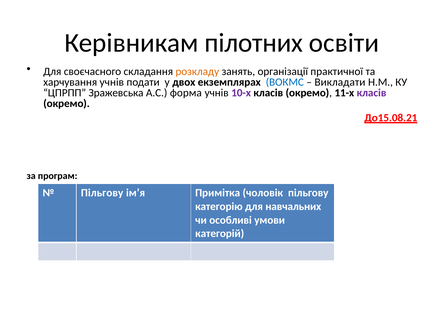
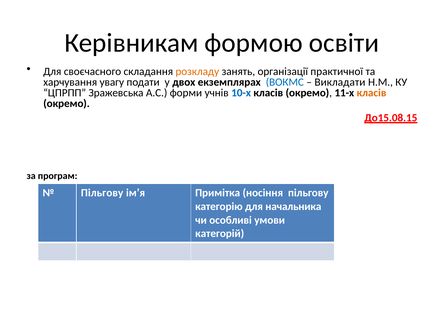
пілотних: пілотних -> формою
харчування учнів: учнів -> увагу
форма: форма -> форми
10-х colour: purple -> blue
класів at (372, 93) colour: purple -> orange
До15.08.21: До15.08.21 -> До15.08.15
чоловік: чоловік -> носіння
навчальних: навчальних -> начальника
